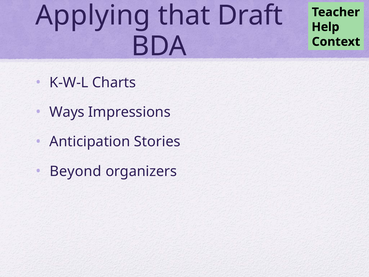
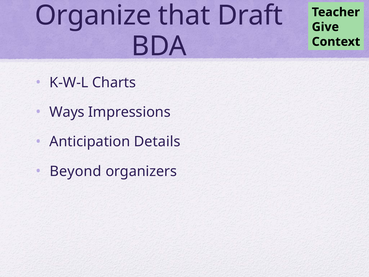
Applying: Applying -> Organize
Help: Help -> Give
Stories: Stories -> Details
